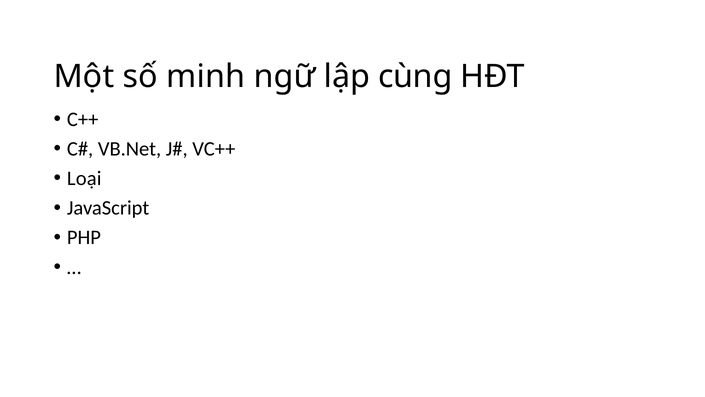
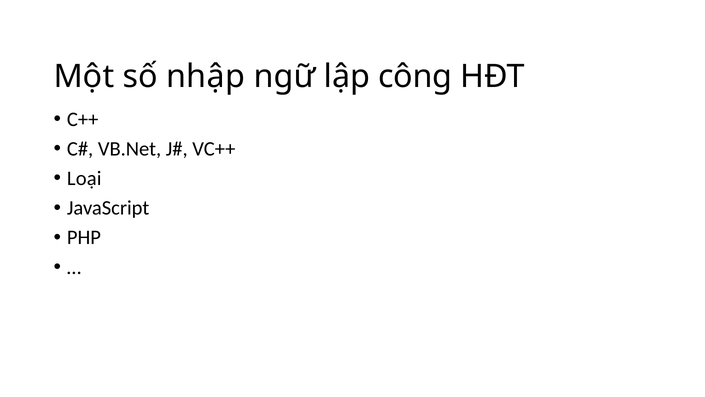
minh: minh -> nhập
cùng: cùng -> công
